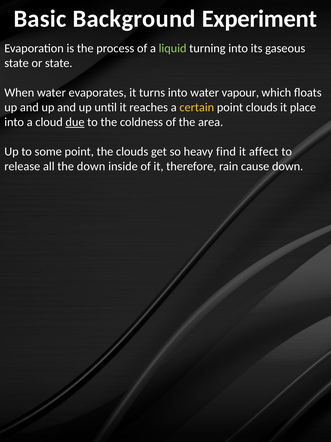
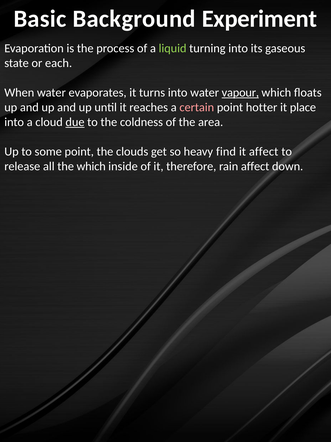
or state: state -> each
vapour underline: none -> present
certain colour: yellow -> pink
point clouds: clouds -> hotter
the down: down -> which
rain cause: cause -> affect
